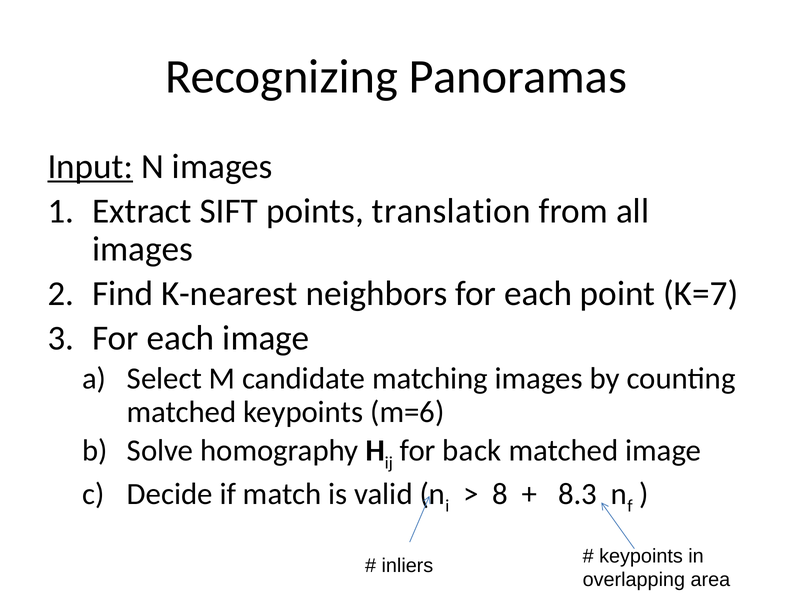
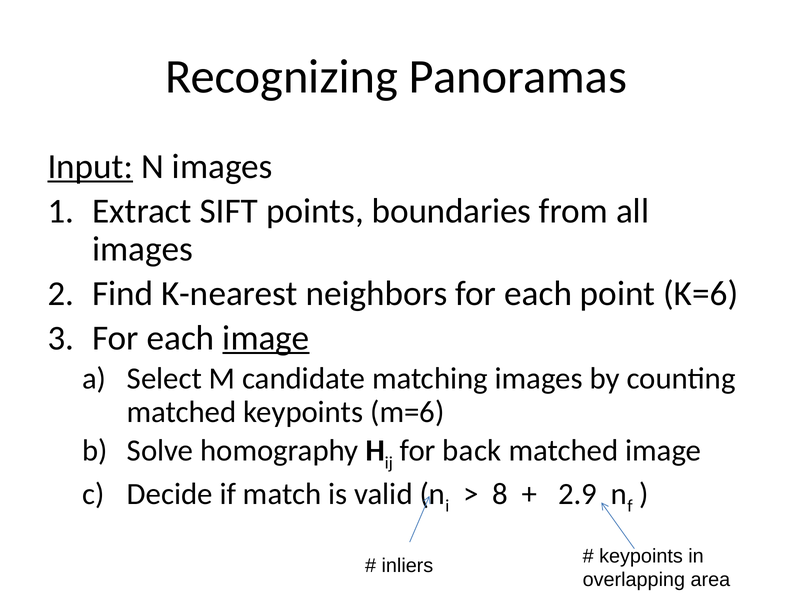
translation: translation -> boundaries
K=7: K=7 -> K=6
image at (266, 338) underline: none -> present
8.3: 8.3 -> 2.9
